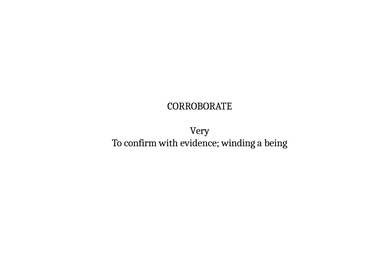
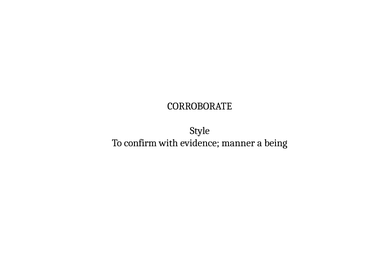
Very: Very -> Style
winding: winding -> manner
